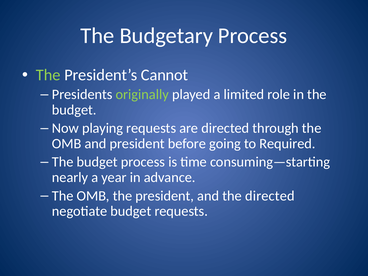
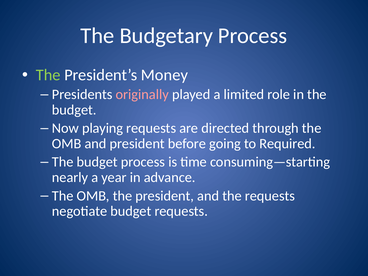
Cannot: Cannot -> Money
originally colour: light green -> pink
the directed: directed -> requests
